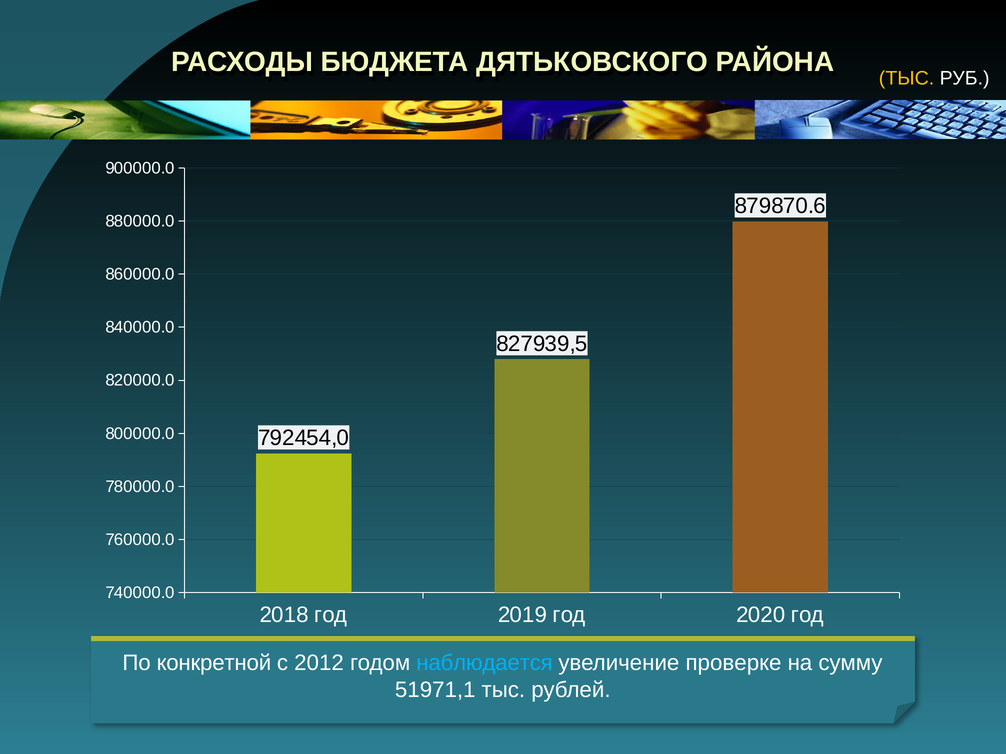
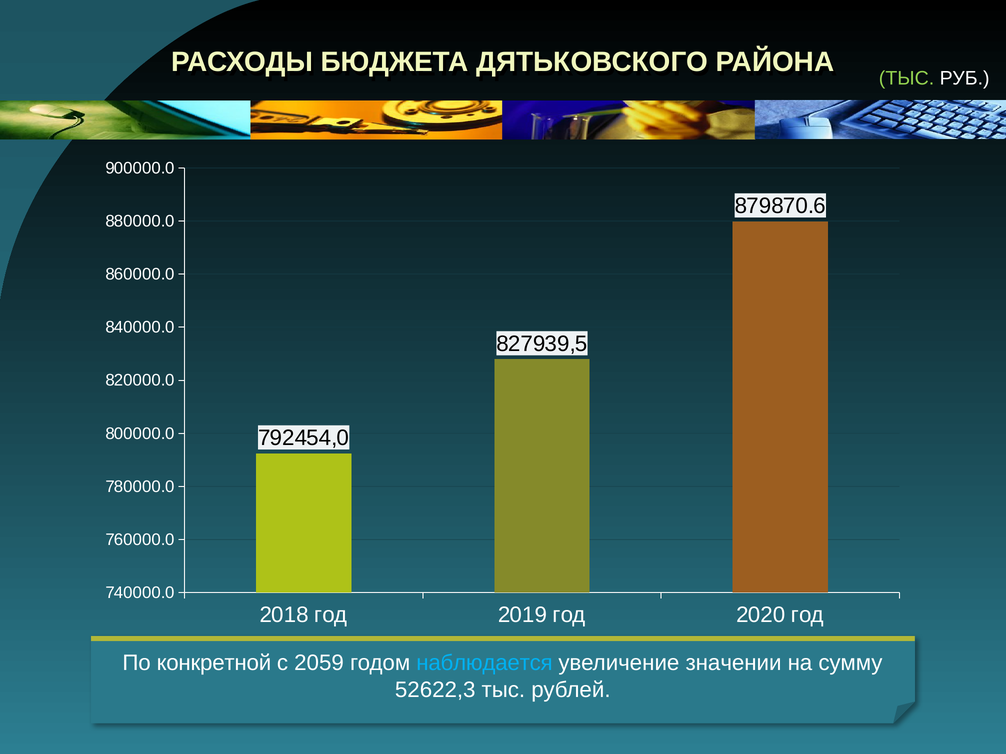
ТЫС at (907, 78) colour: yellow -> light green
2012: 2012 -> 2059
проверке: проверке -> значении
51971,1: 51971,1 -> 52622,3
